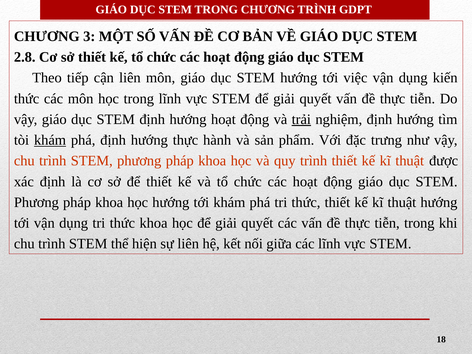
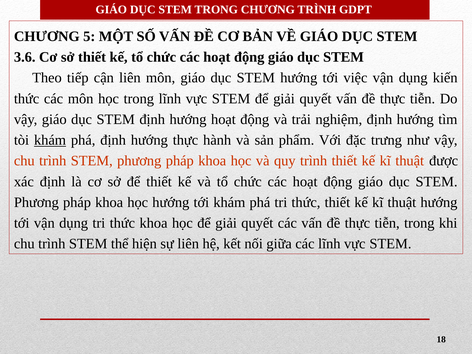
3: 3 -> 5
2.8: 2.8 -> 3.6
trải underline: present -> none
